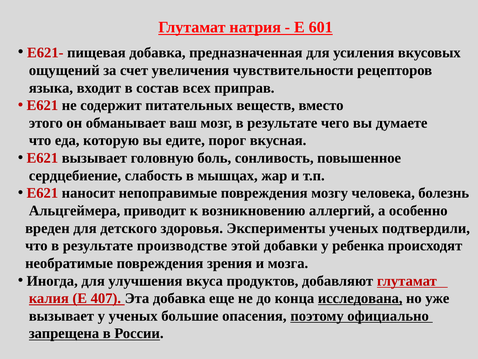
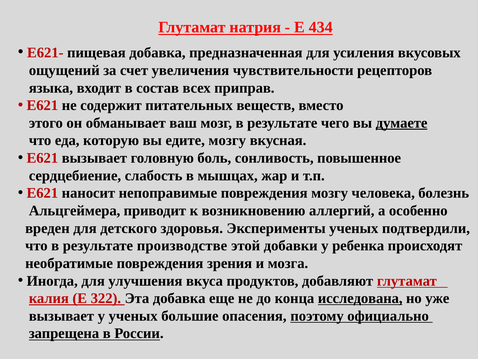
601: 601 -> 434
думаете underline: none -> present
едите порог: порог -> мозгу
407: 407 -> 322
